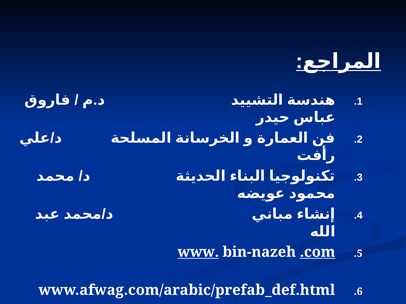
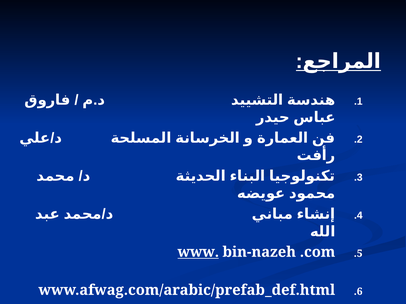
.com underline: present -> none
